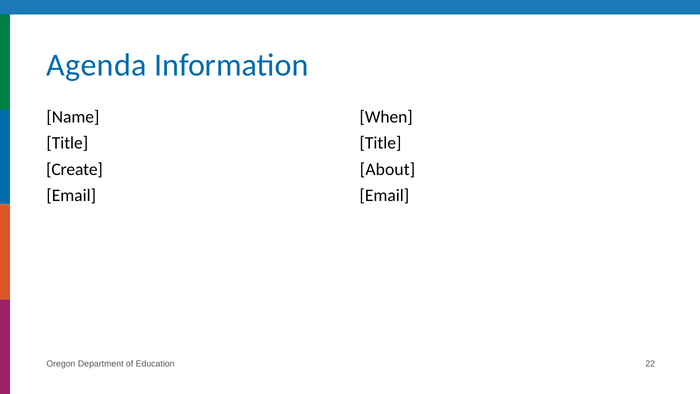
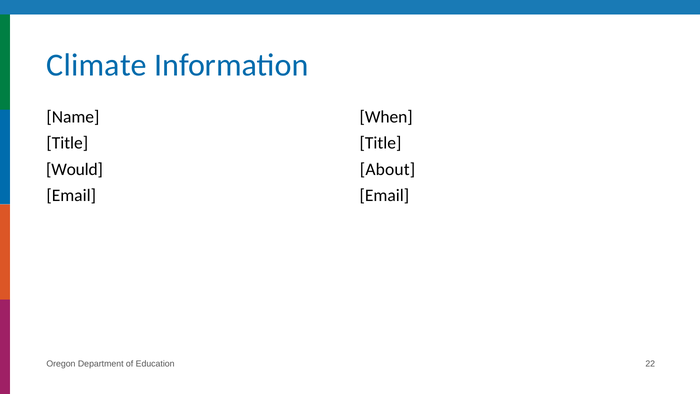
Agenda: Agenda -> Climate
Create: Create -> Would
